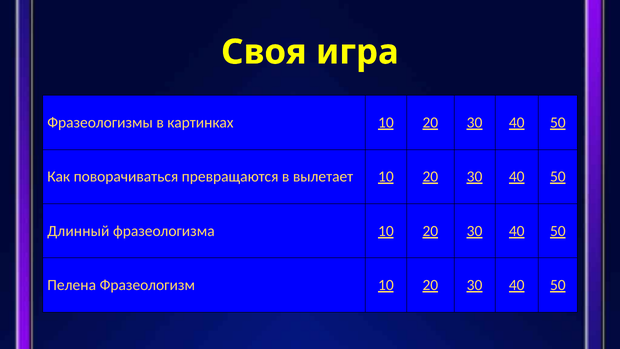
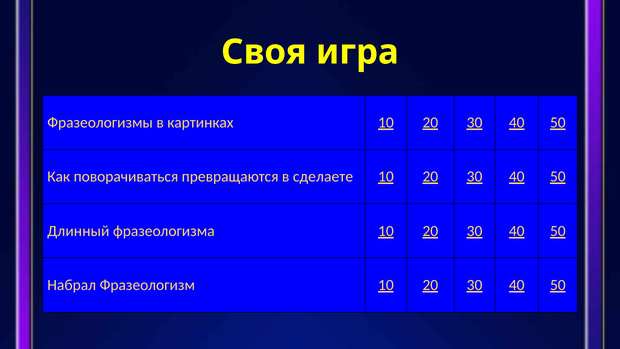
вылетает: вылетает -> сделаете
Пелена: Пелена -> Набрал
